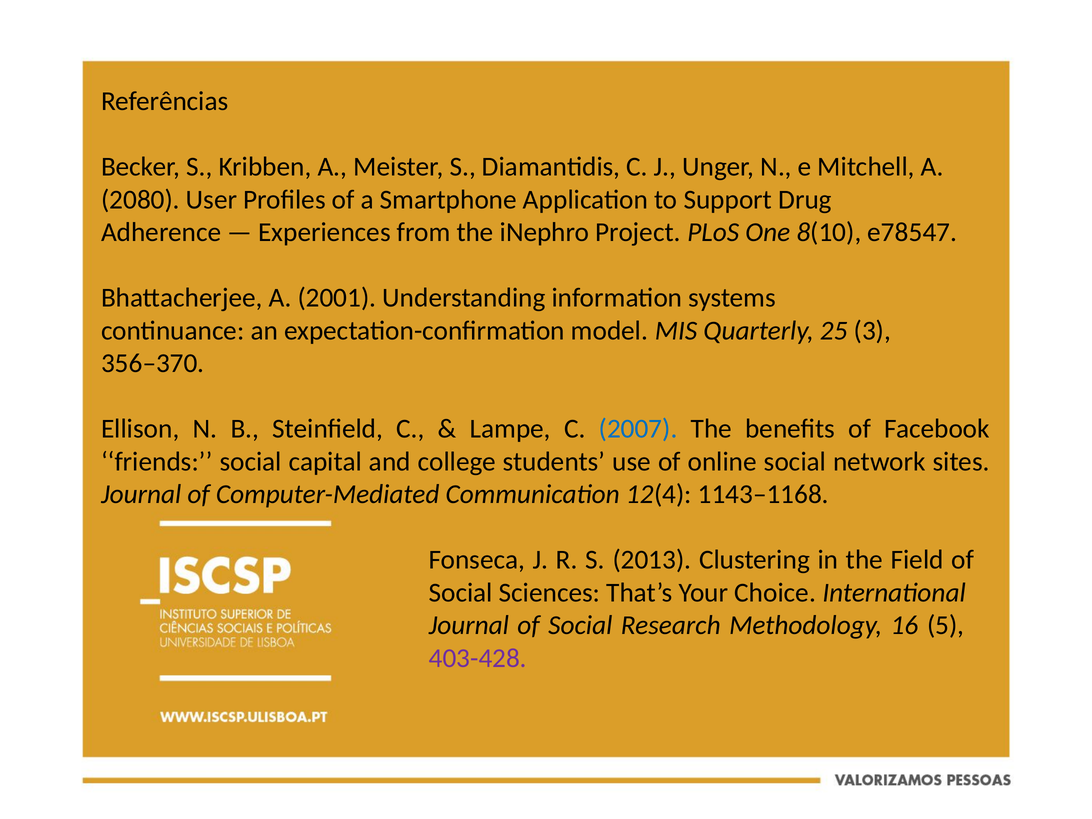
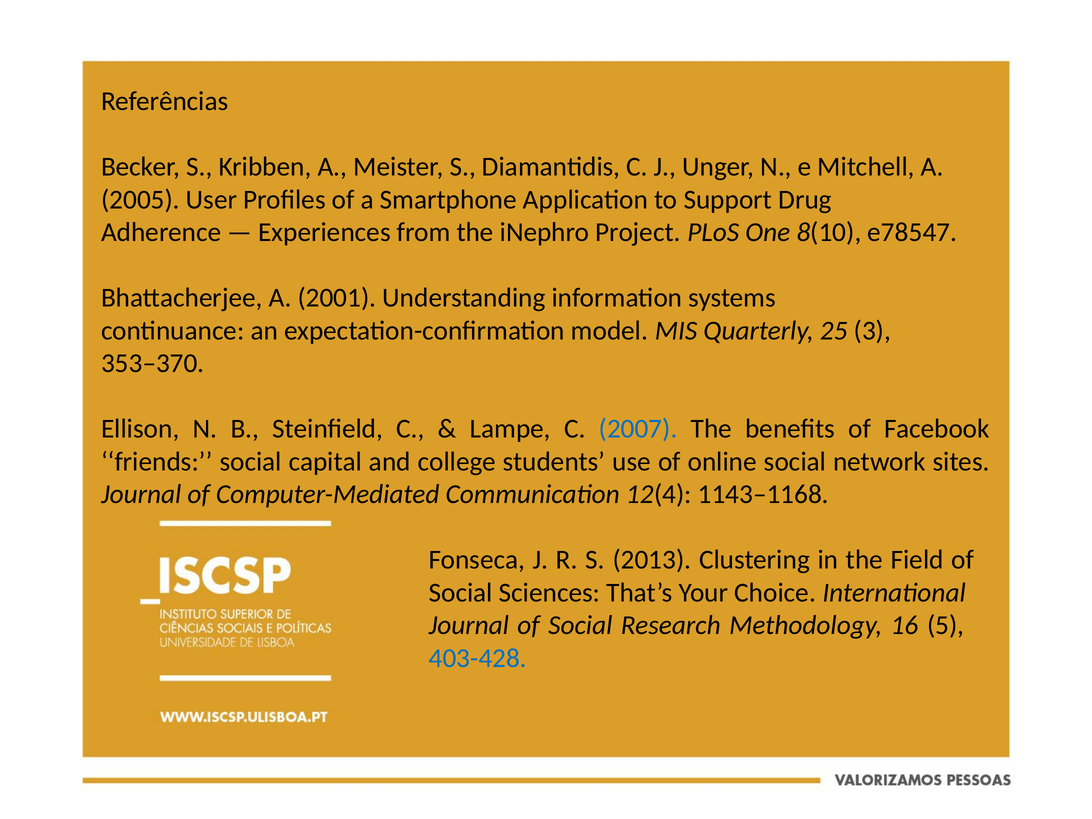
2080: 2080 -> 2005
356–370: 356–370 -> 353–370
403-428 colour: purple -> blue
